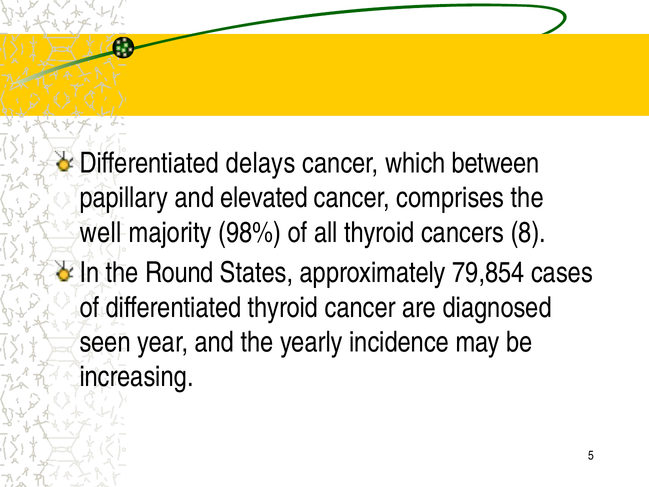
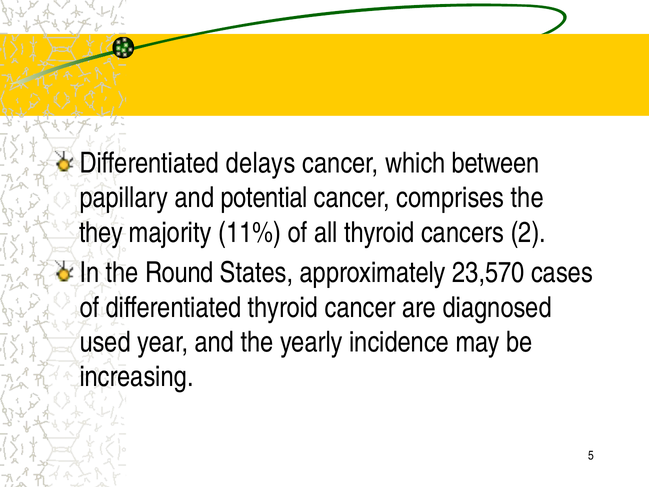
elevated: elevated -> potential
well: well -> they
98%: 98% -> 11%
8: 8 -> 2
79,854: 79,854 -> 23,570
seen: seen -> used
